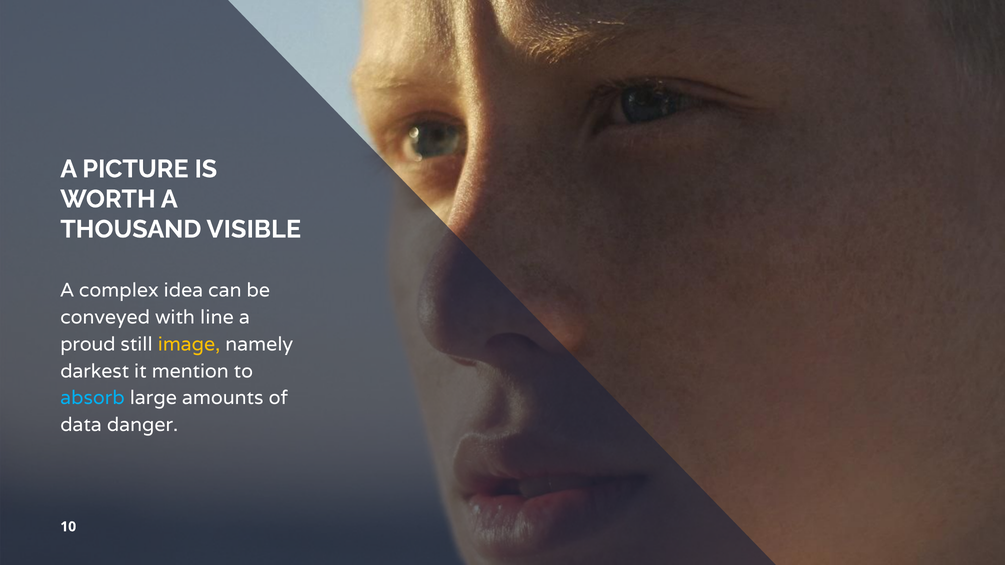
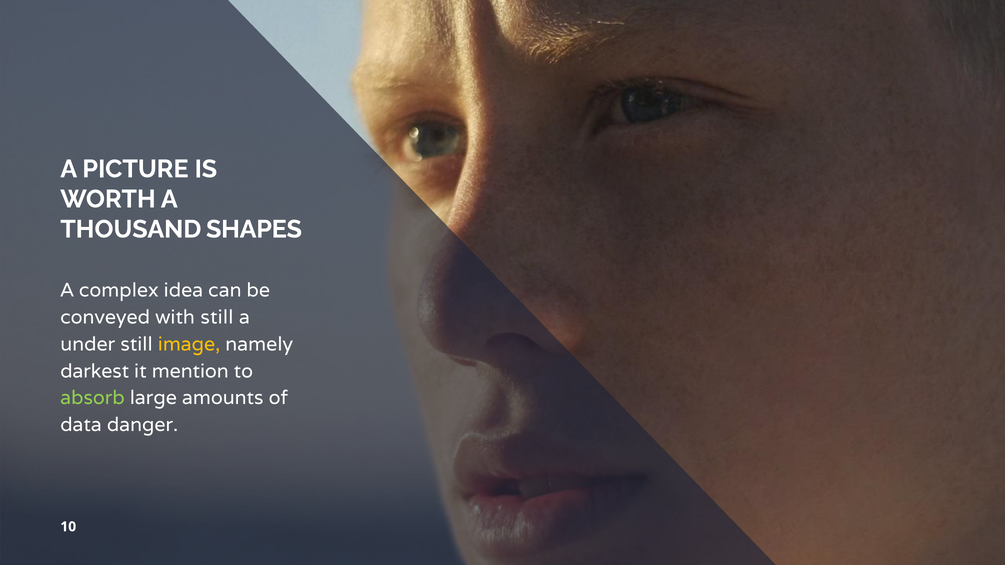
VISIBLE: VISIBLE -> SHAPES
with line: line -> still
proud: proud -> under
absorb colour: light blue -> light green
